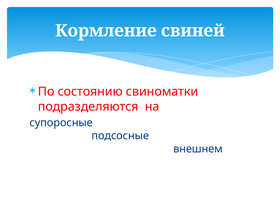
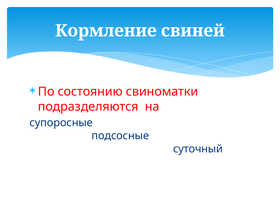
внешнем: внешнем -> суточный
